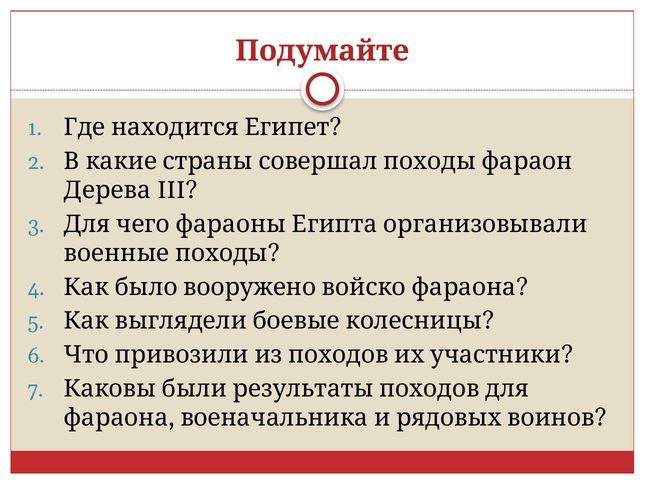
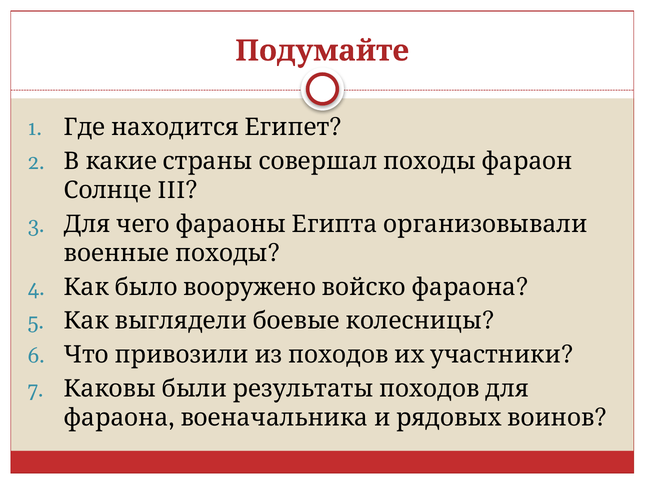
Дерева: Дерева -> Солнце
